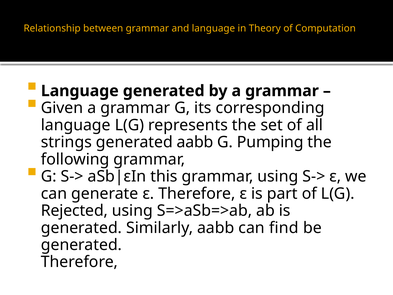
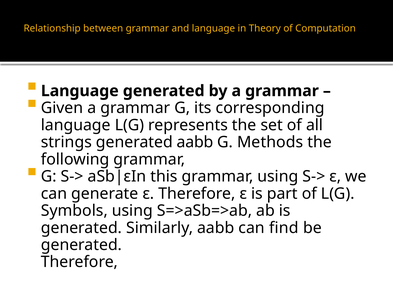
Pumping: Pumping -> Methods
Rejected: Rejected -> Symbols
